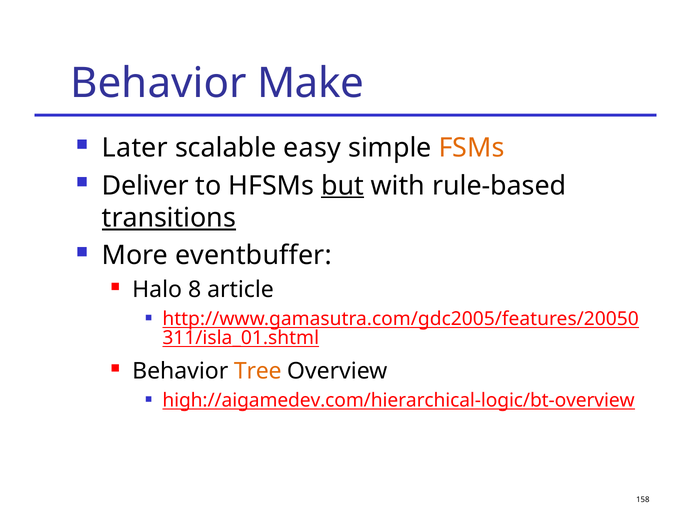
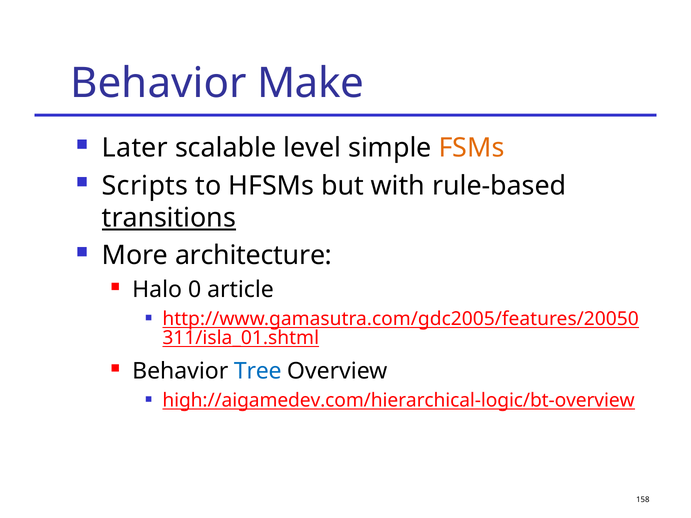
easy: easy -> level
Deliver: Deliver -> Scripts
but underline: present -> none
eventbuffer: eventbuffer -> architecture
8: 8 -> 0
Tree colour: orange -> blue
